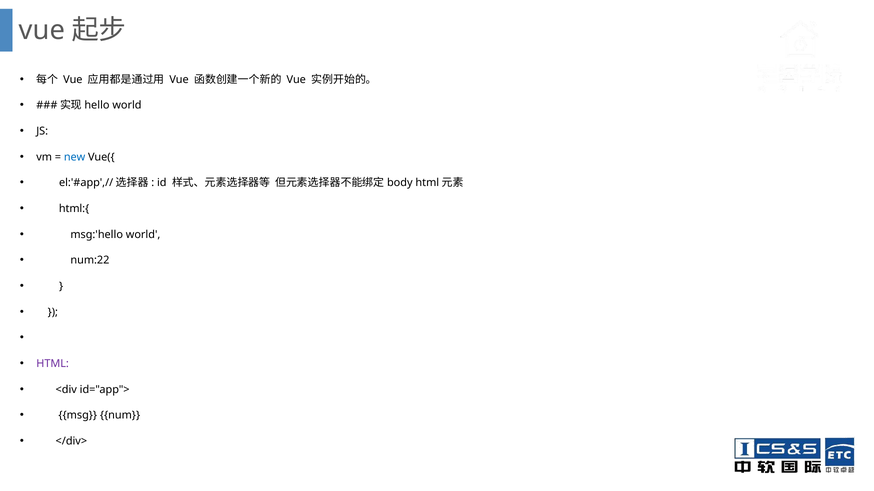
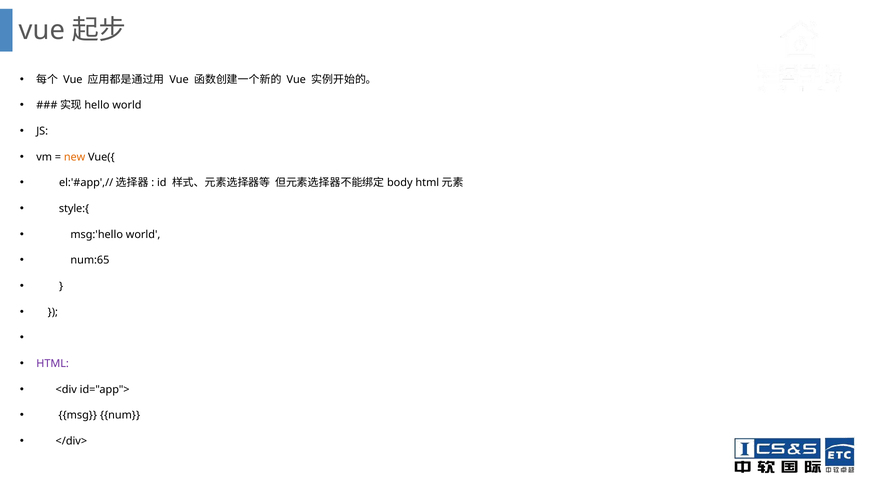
new colour: blue -> orange
html:{: html:{ -> style:{
num:22: num:22 -> num:65
